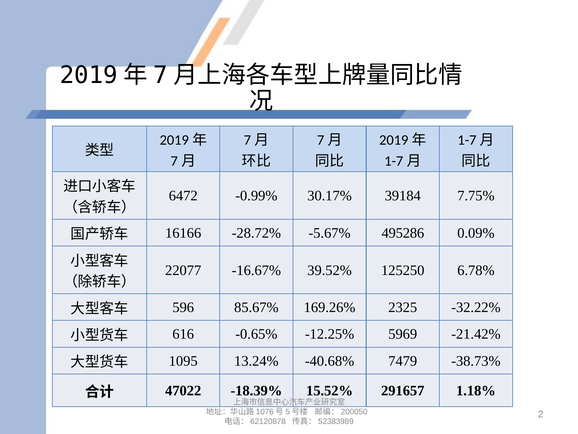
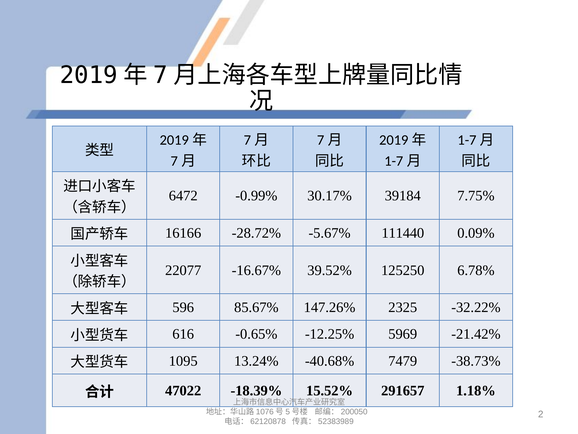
495286: 495286 -> 111440
169.26%: 169.26% -> 147.26%
